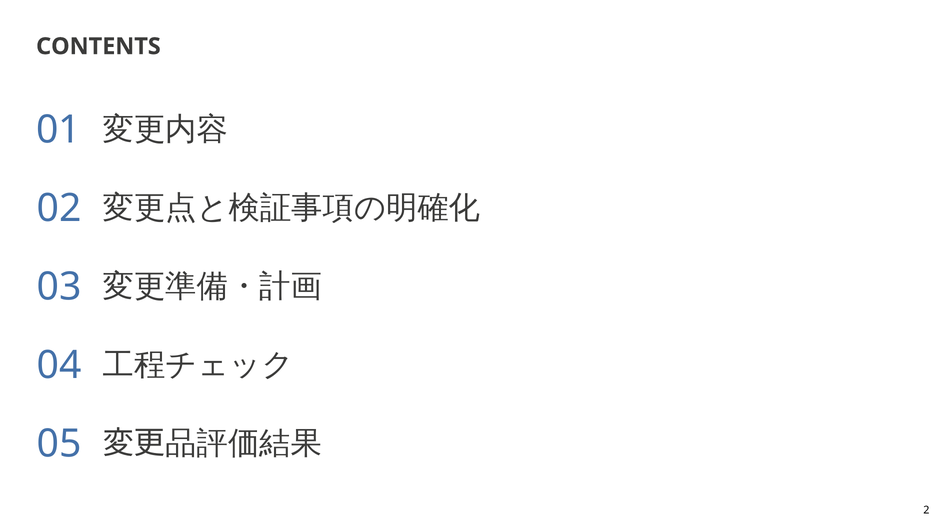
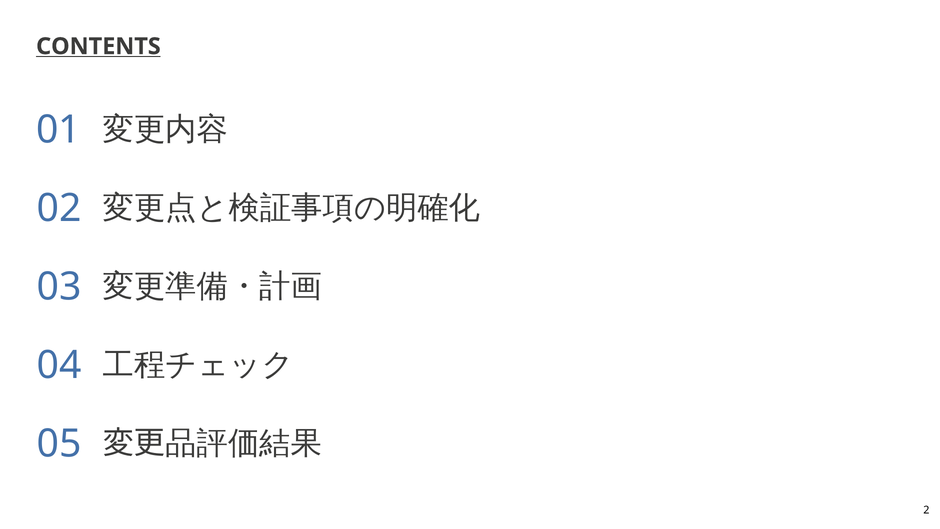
CONTENTS underline: none -> present
